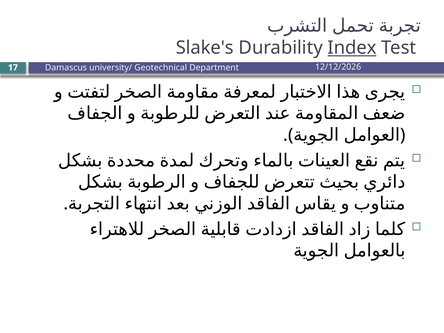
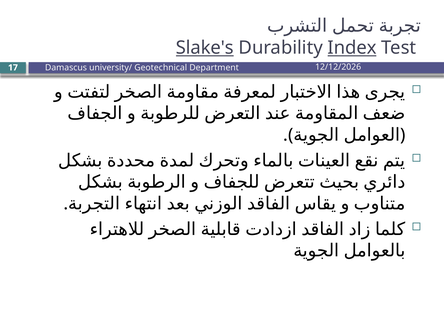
Slake's underline: none -> present
